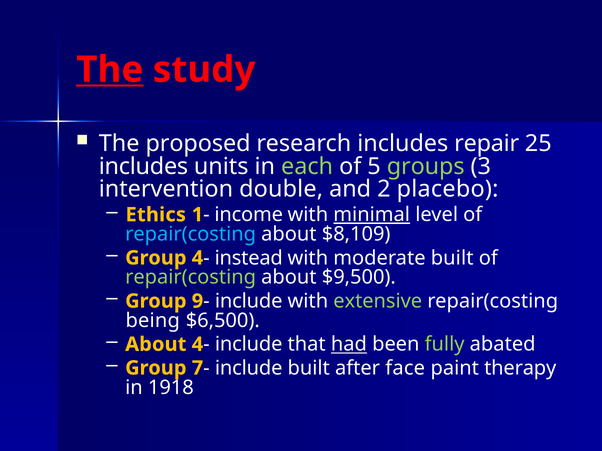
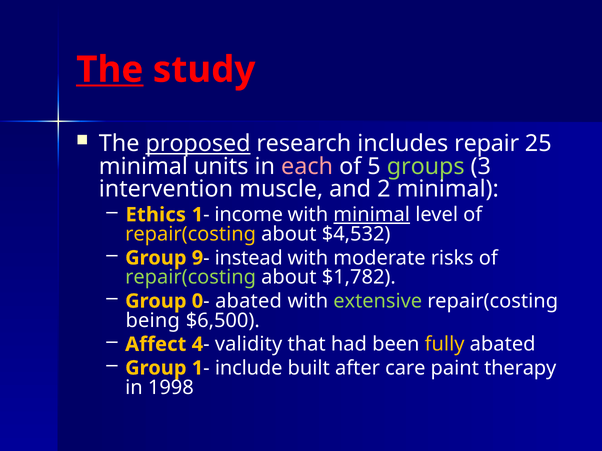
proposed underline: none -> present
includes at (143, 167): includes -> minimal
each colour: light green -> pink
double: double -> muscle
2 placebo: placebo -> minimal
repair(costing at (191, 234) colour: light blue -> yellow
$8,109: $8,109 -> $4,532
Group 4: 4 -> 9
moderate built: built -> risks
$9,500: $9,500 -> $1,782
9: 9 -> 0
include at (249, 301): include -> abated
About at (156, 345): About -> Affect
include at (249, 345): include -> validity
had underline: present -> none
fully colour: light green -> yellow
Group 7: 7 -> 1
face: face -> care
1918: 1918 -> 1998
